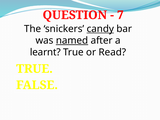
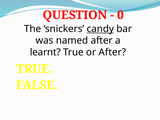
7: 7 -> 0
named underline: present -> none
or Read: Read -> After
